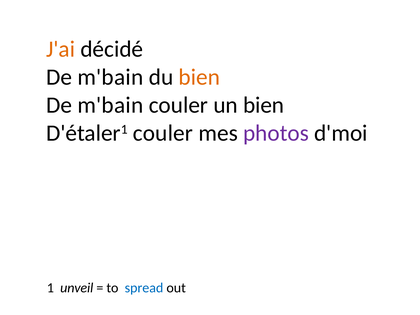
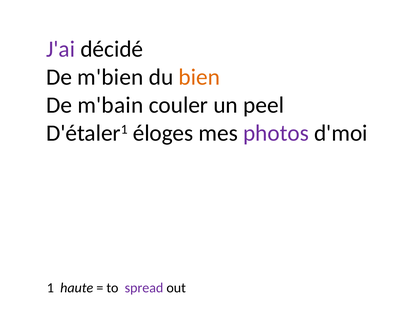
J'ai colour: orange -> purple
m'bain at (110, 77): m'bain -> m'bien
un bien: bien -> peel
D'étaler1 couler: couler -> éloges
unveil: unveil -> haute
spread colour: blue -> purple
